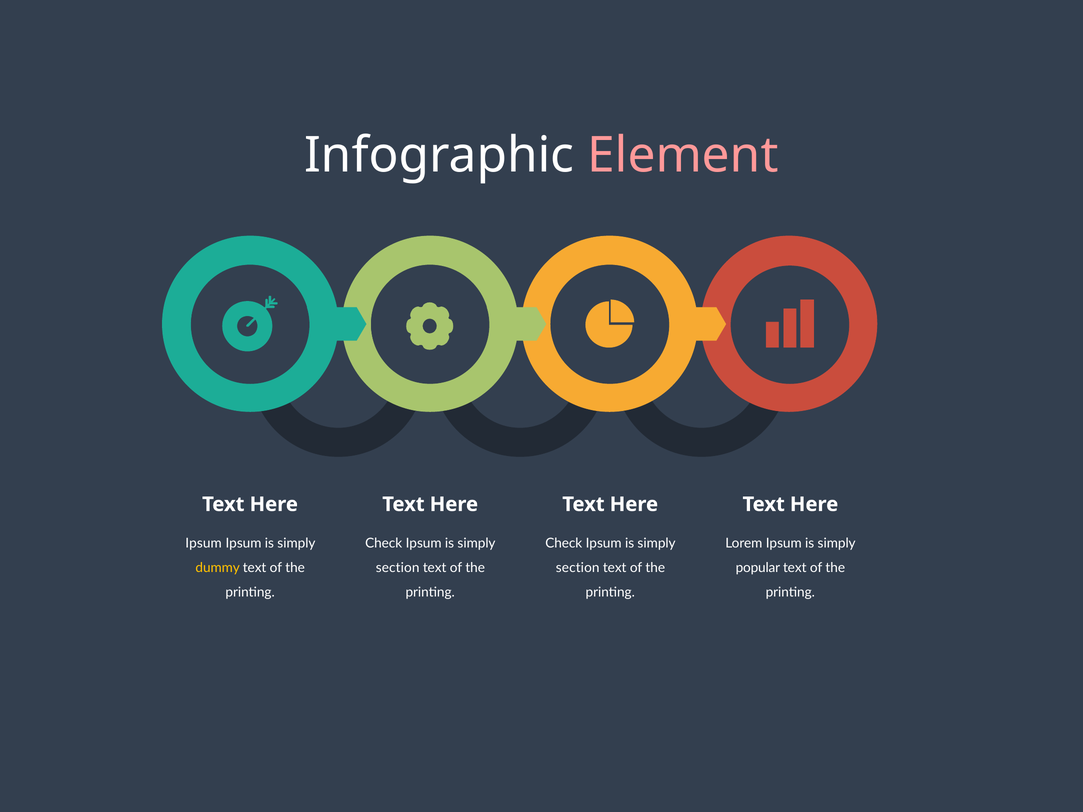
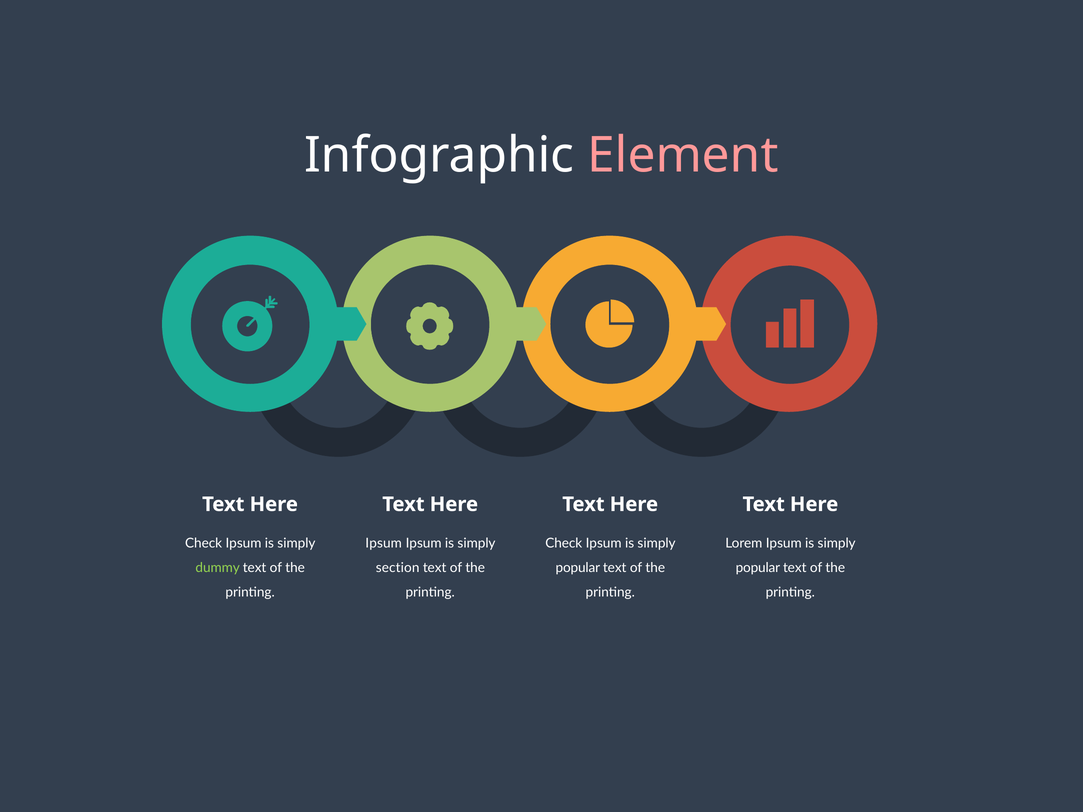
Ipsum at (204, 544): Ipsum -> Check
Check at (384, 544): Check -> Ipsum
dummy colour: yellow -> light green
section at (578, 568): section -> popular
